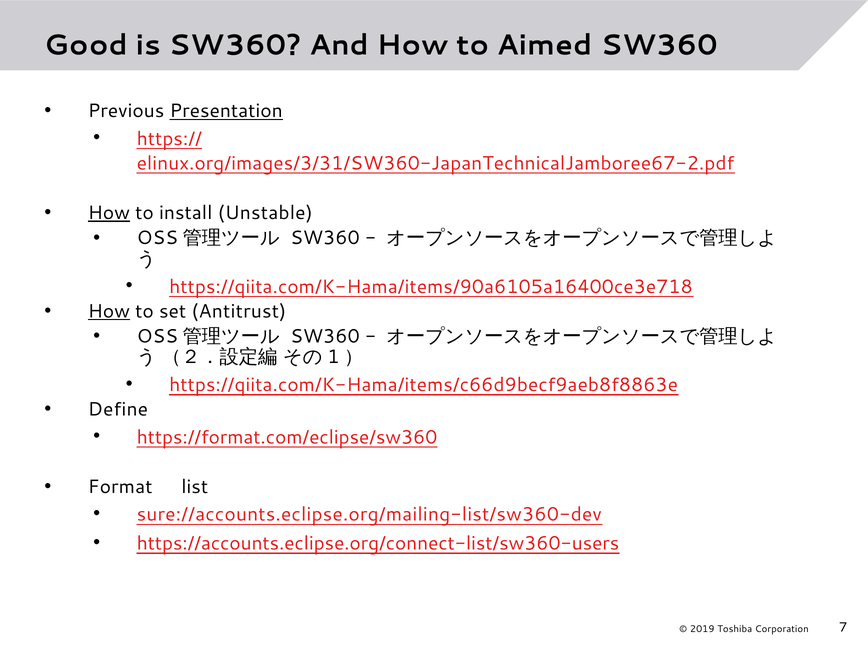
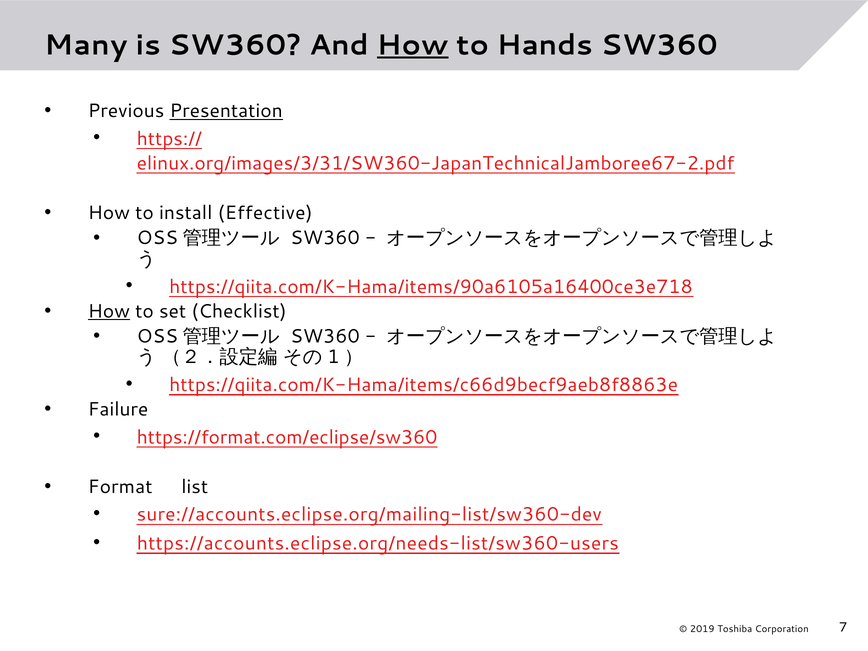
Good: Good -> Many
How at (413, 45) underline: none -> present
Aimed: Aimed -> Hands
How at (109, 213) underline: present -> none
Unstable: Unstable -> Effective
Antitrust: Antitrust -> Checklist
Define: Define -> Failure
https://accounts.eclipse.org/connect-list/sw360-users: https://accounts.eclipse.org/connect-list/sw360-users -> https://accounts.eclipse.org/needs-list/sw360-users
